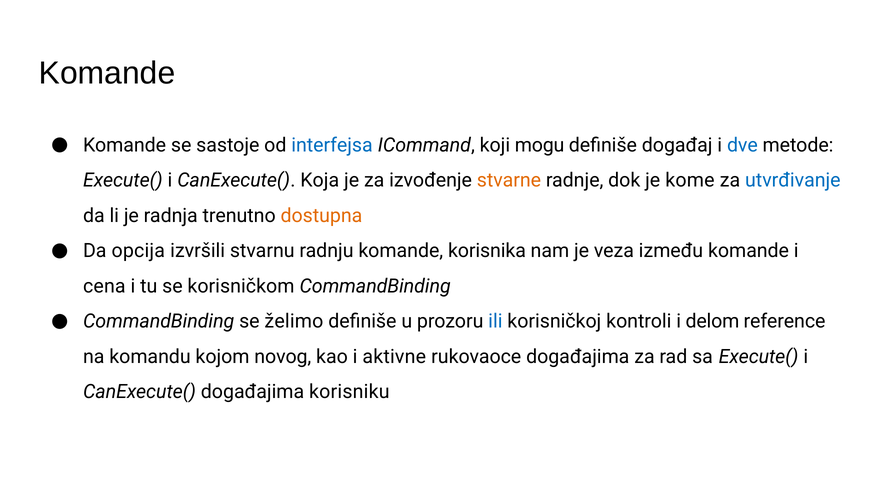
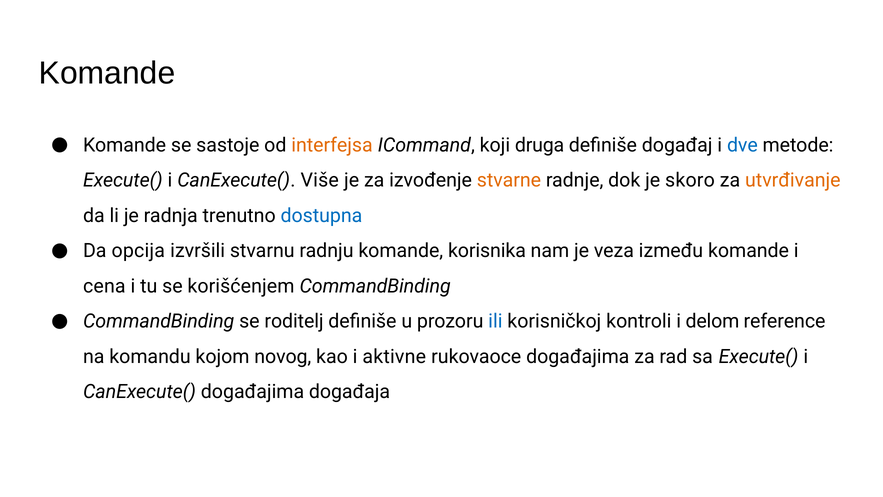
interfejsa colour: blue -> orange
mogu: mogu -> druga
Koja: Koja -> Više
kome: kome -> skoro
utvrđivanje colour: blue -> orange
dostupna colour: orange -> blue
korisničkom: korisničkom -> korišćenjem
želimo: želimo -> roditelj
korisniku: korisniku -> događaja
